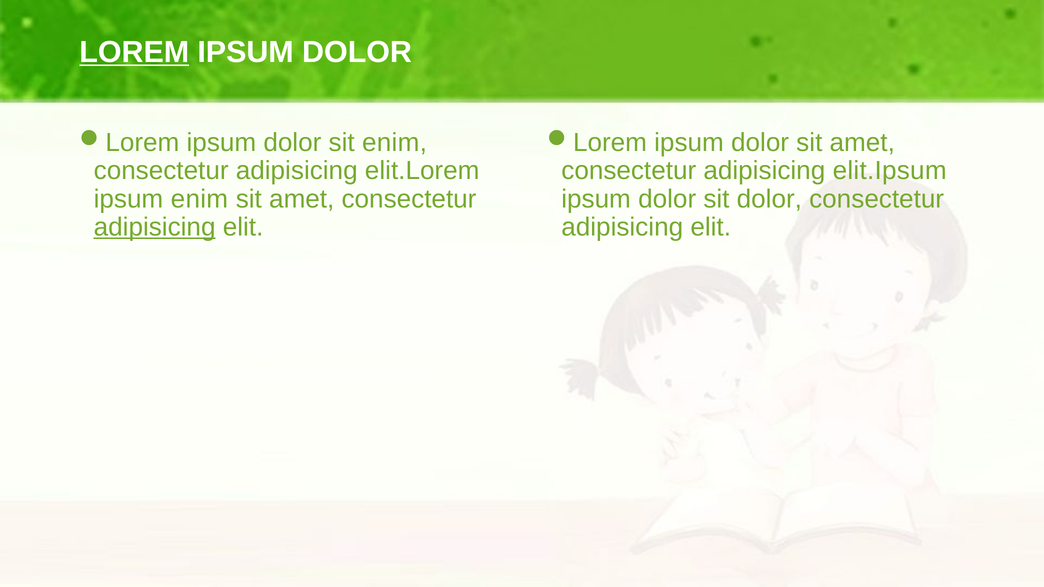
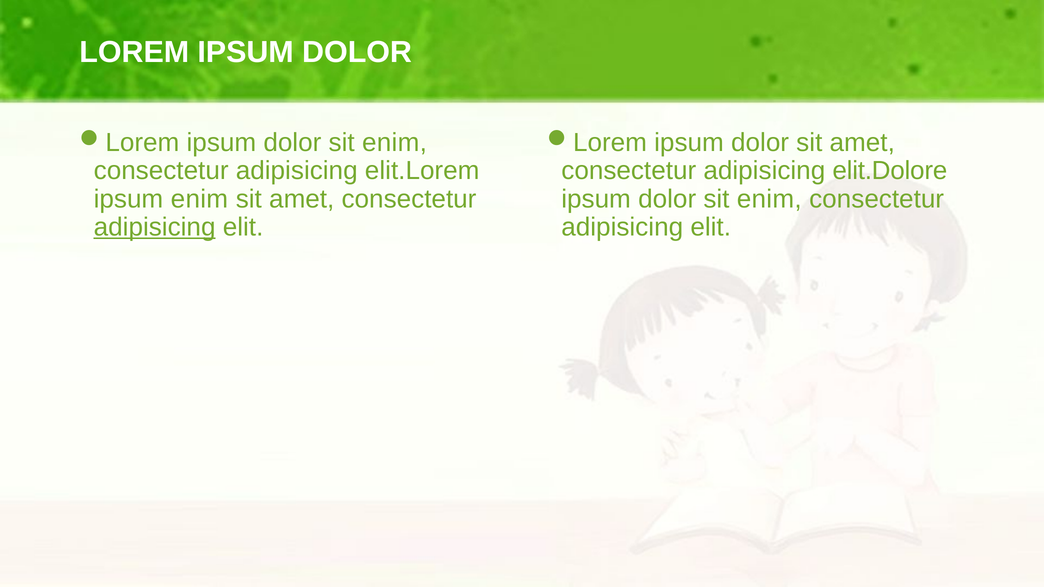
LOREM underline: present -> none
elit.Ipsum: elit.Ipsum -> elit.Dolore
dolor at (769, 199): dolor -> enim
